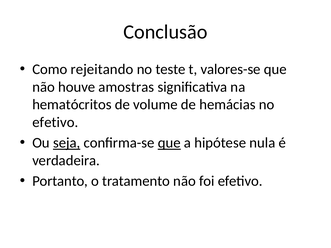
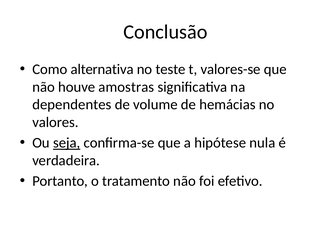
rejeitando: rejeitando -> alternativa
hematócritos: hematócritos -> dependentes
efetivo at (55, 122): efetivo -> valores
que at (169, 143) underline: present -> none
